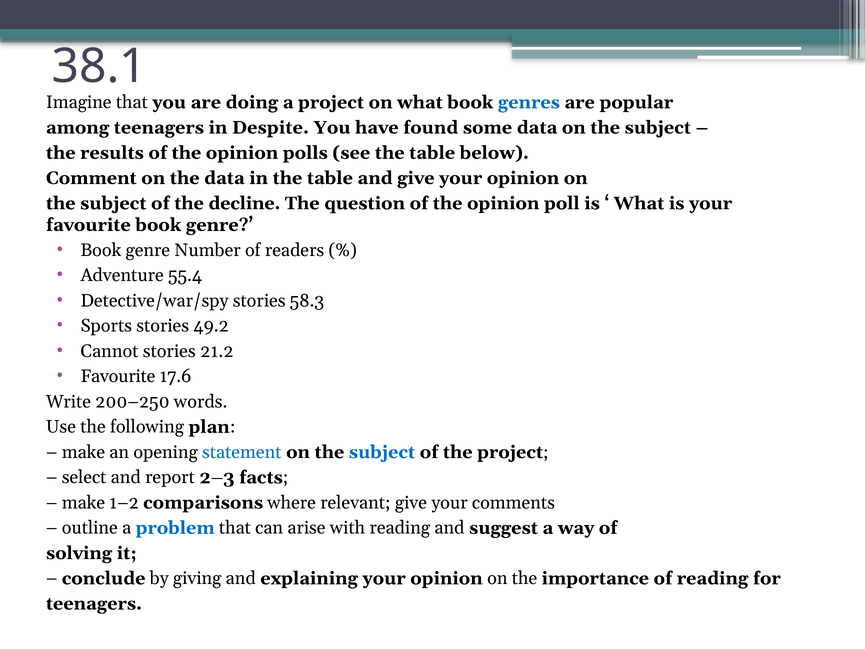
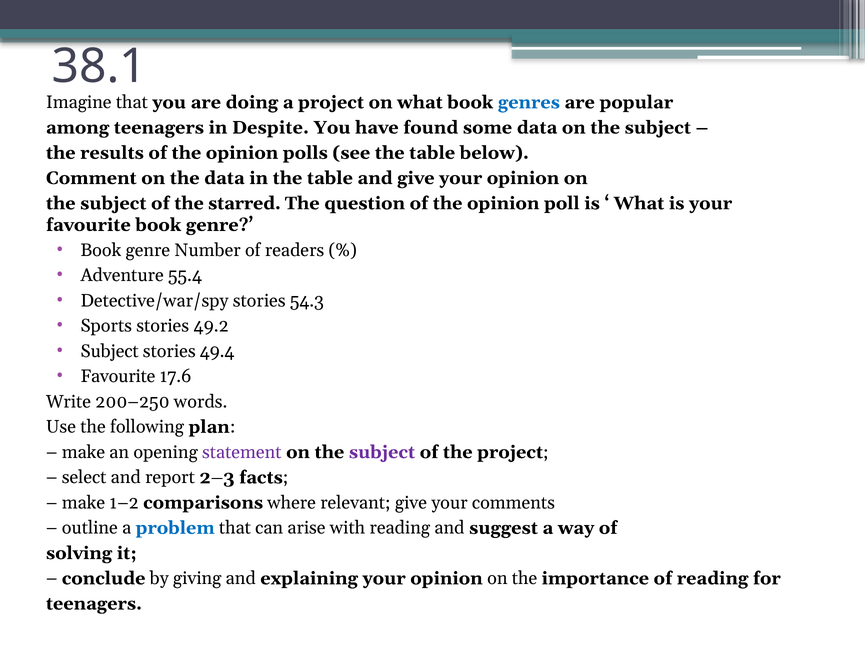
decline: decline -> starred
58.3: 58.3 -> 54.3
Cannot at (110, 351): Cannot -> Subject
21.2: 21.2 -> 49.4
statement colour: blue -> purple
subject at (382, 452) colour: blue -> purple
